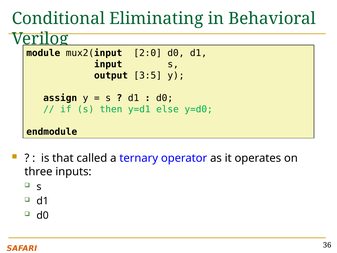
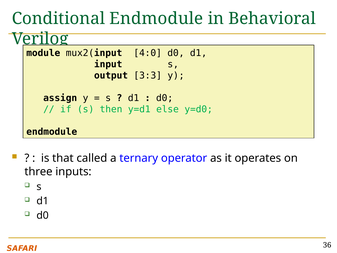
Conditional Eliminating: Eliminating -> Endmodule
2:0: 2:0 -> 4:0
3:5: 3:5 -> 3:3
